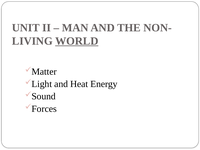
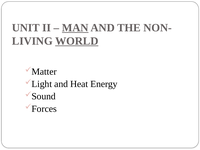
MAN underline: none -> present
